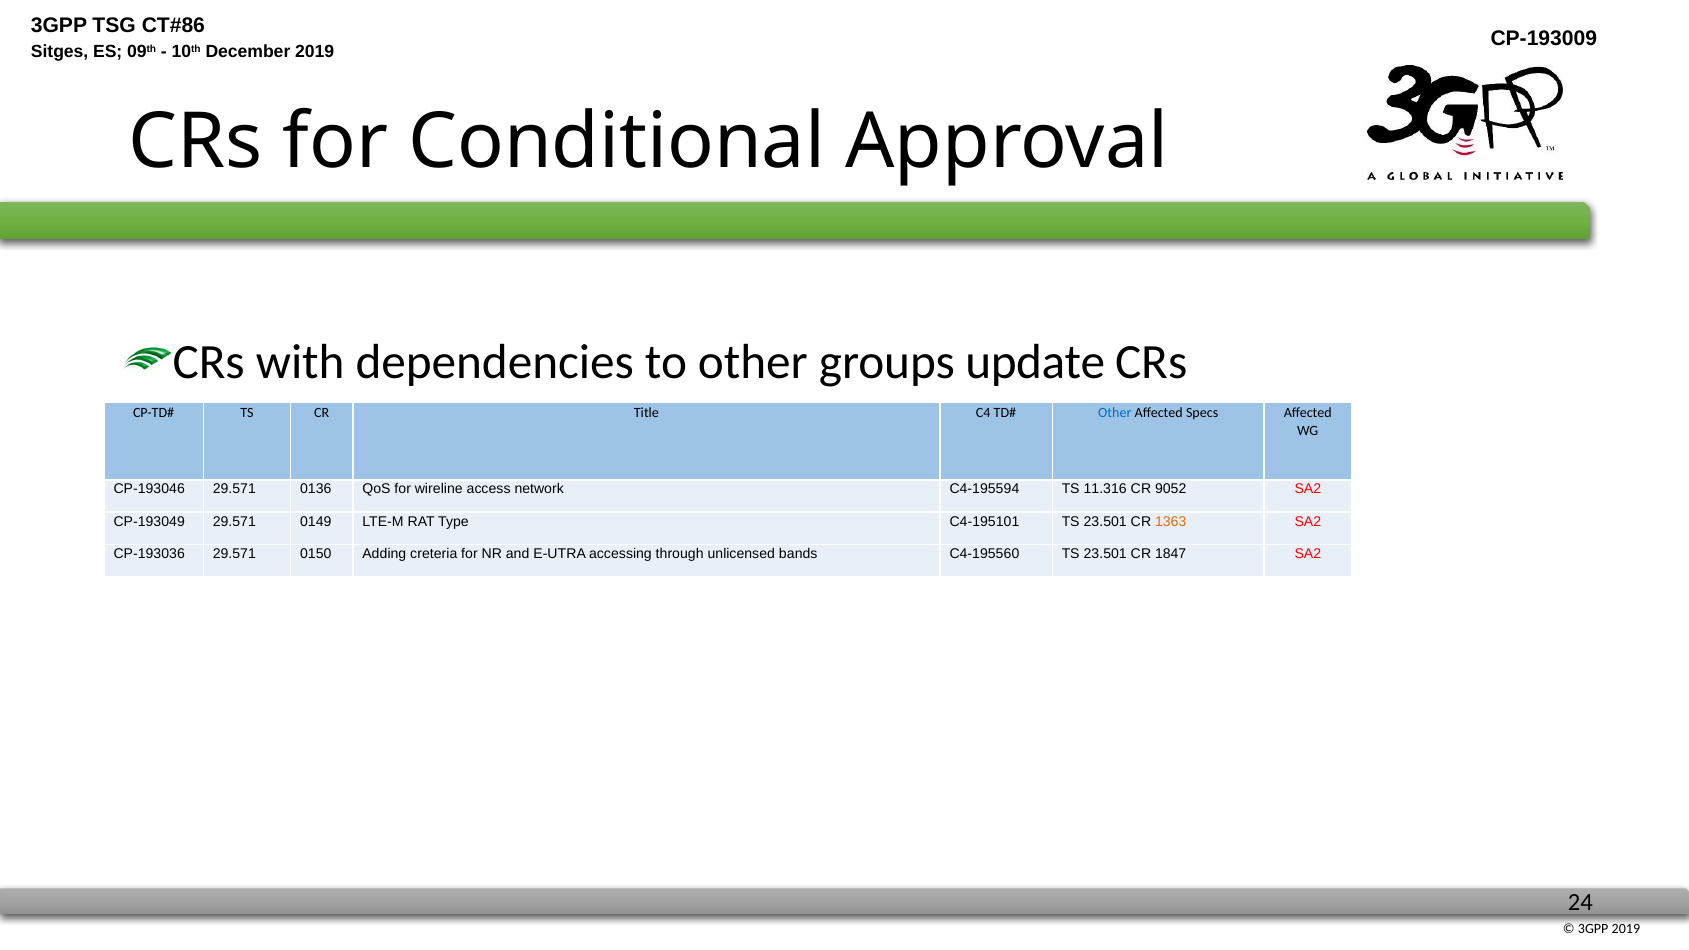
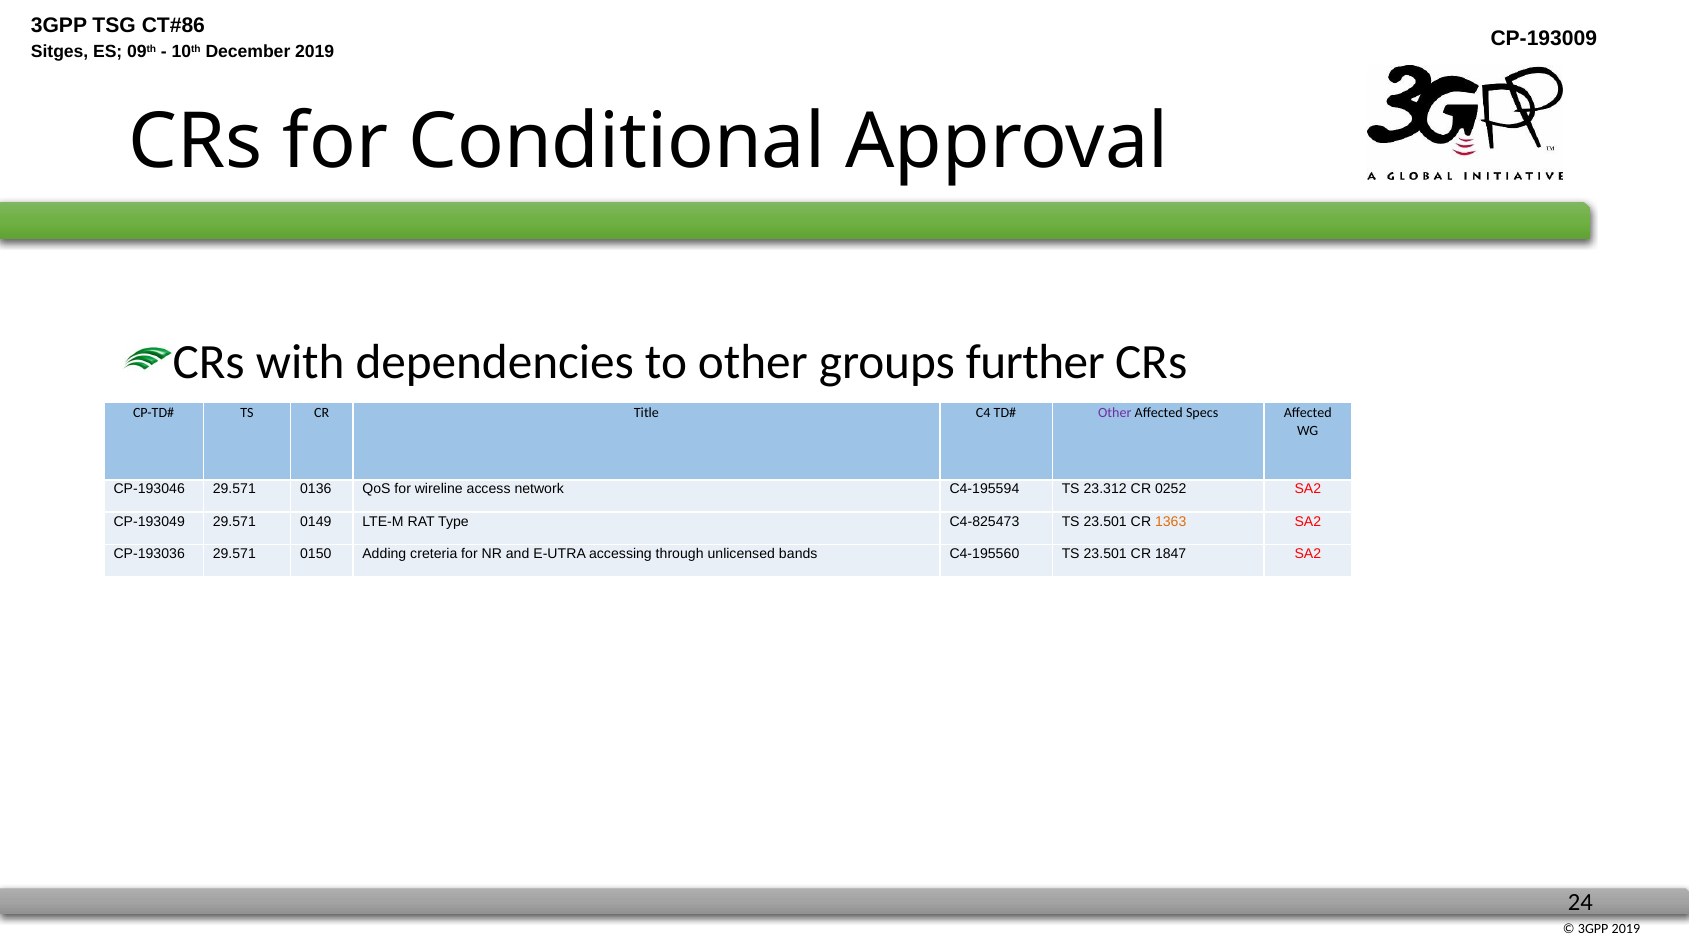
update: update -> further
Other at (1115, 412) colour: blue -> purple
11.316: 11.316 -> 23.312
9052: 9052 -> 0252
C4-195101: C4-195101 -> C4-825473
